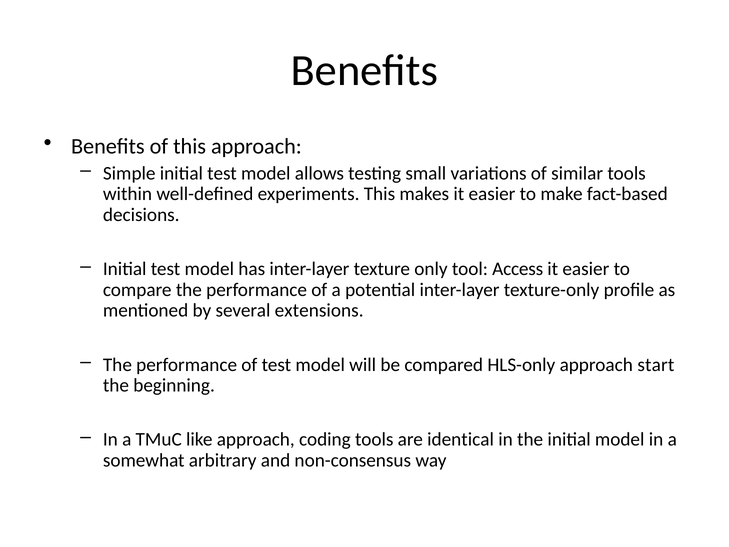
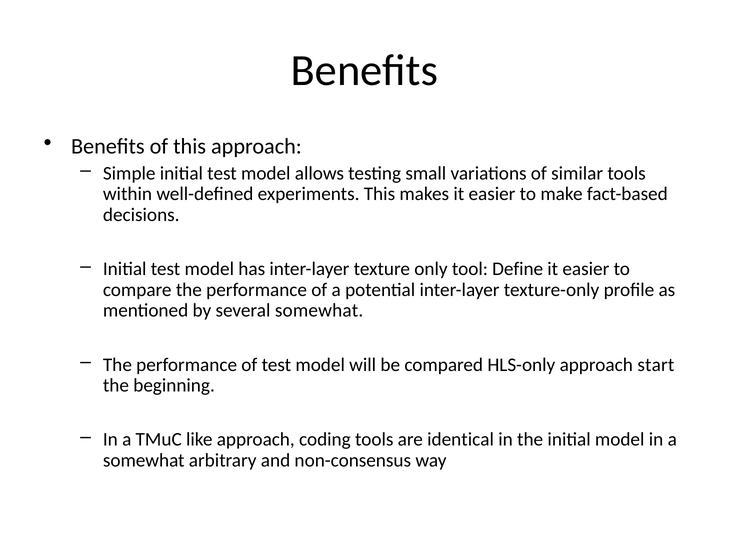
Access: Access -> Define
several extensions: extensions -> somewhat
